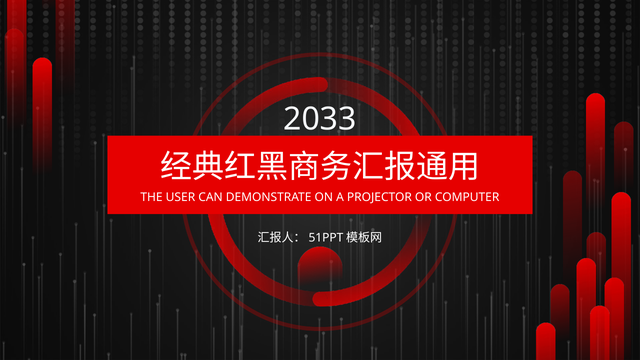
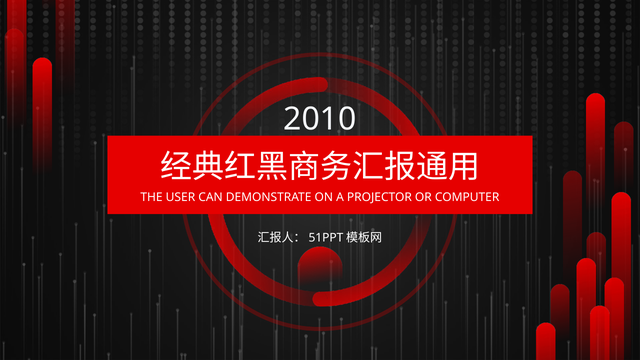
2033: 2033 -> 2010
